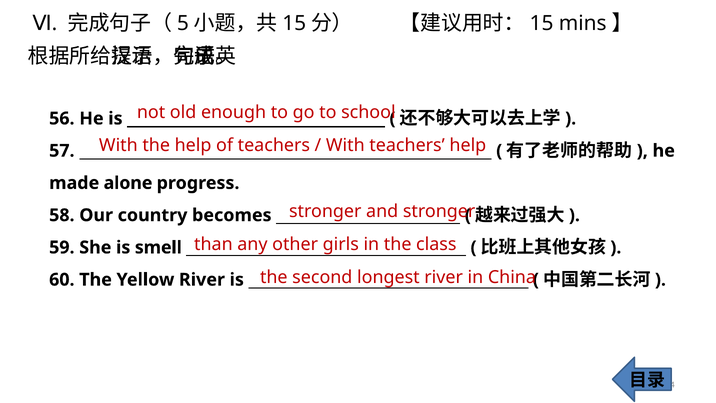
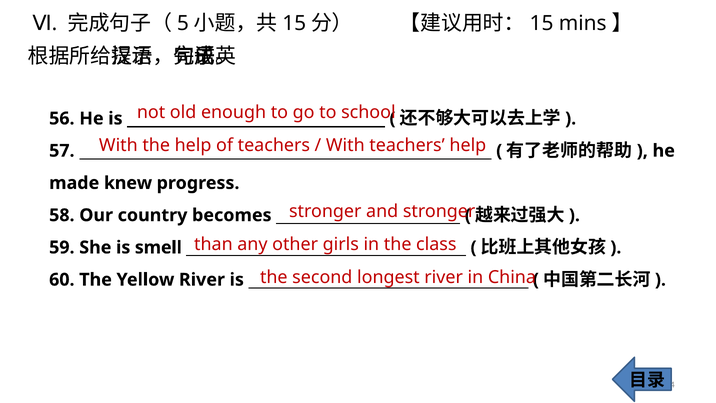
alone: alone -> knew
